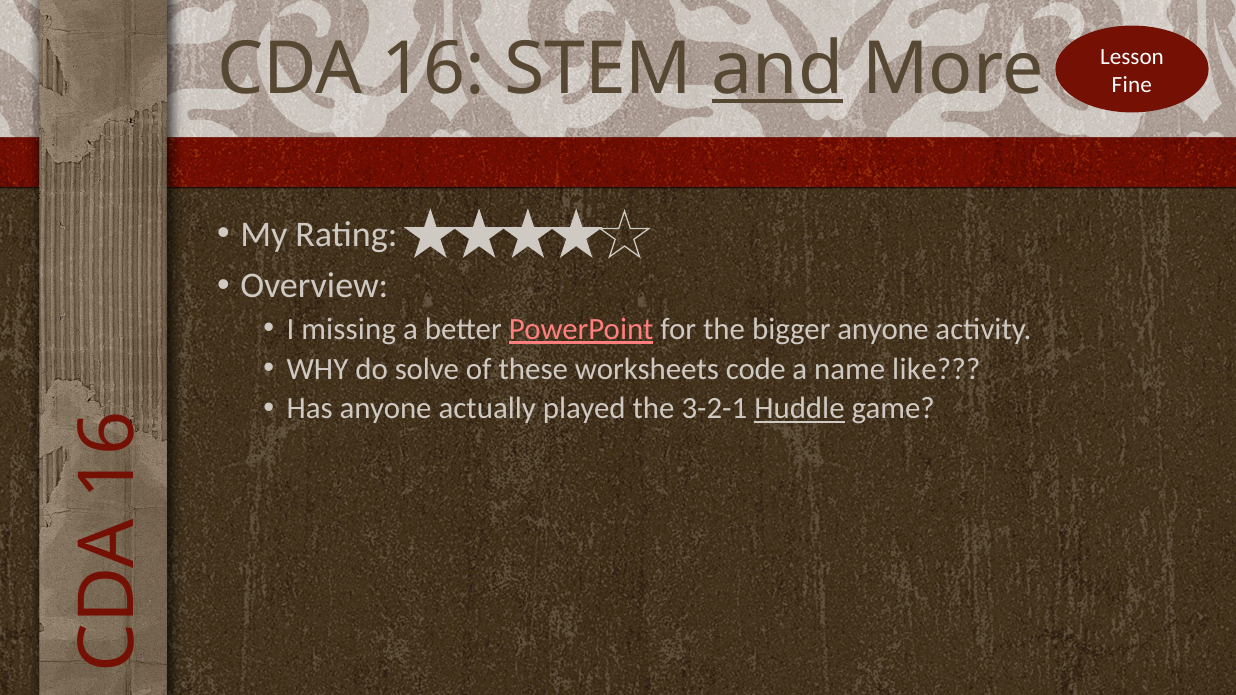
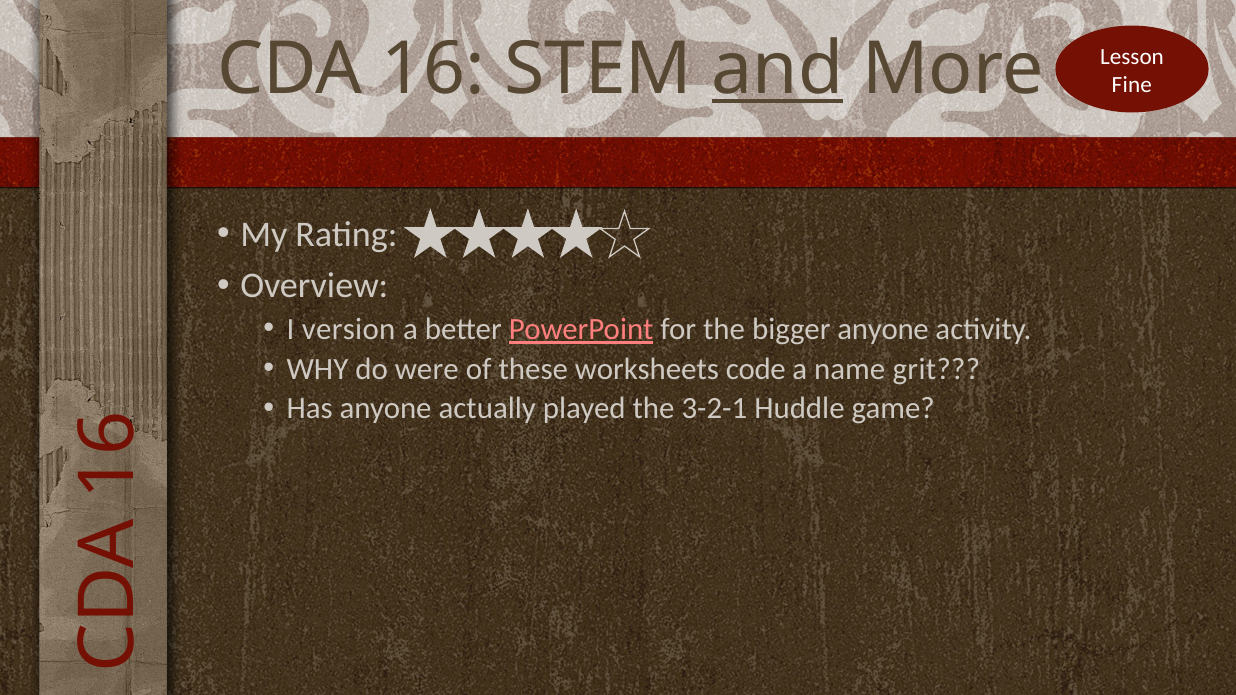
missing: missing -> version
solve: solve -> were
like: like -> grit
Huddle underline: present -> none
